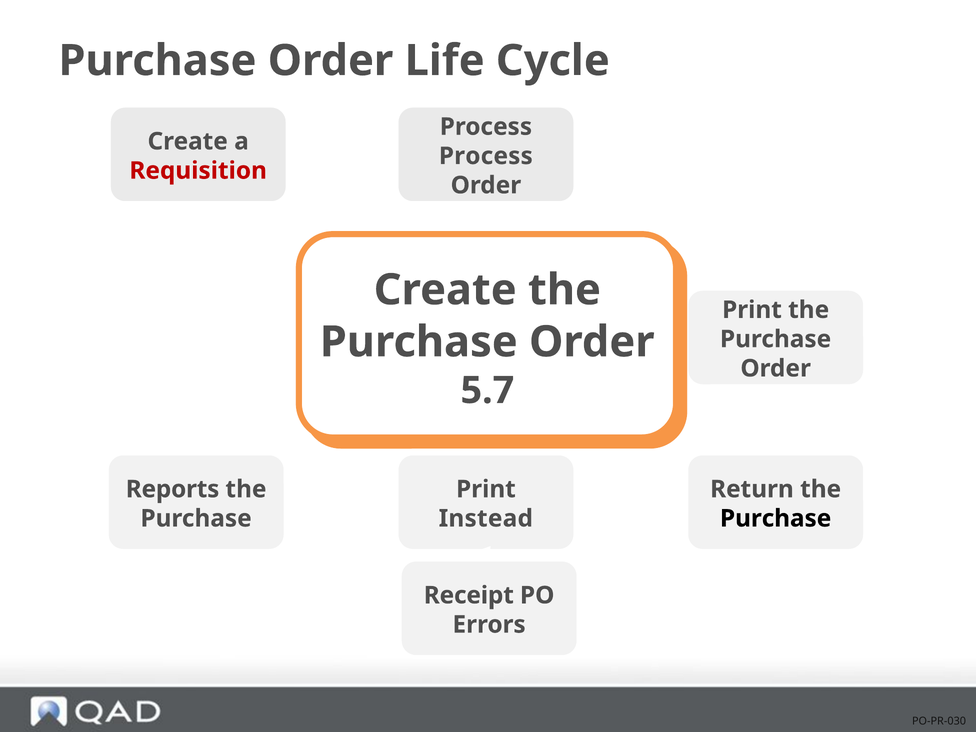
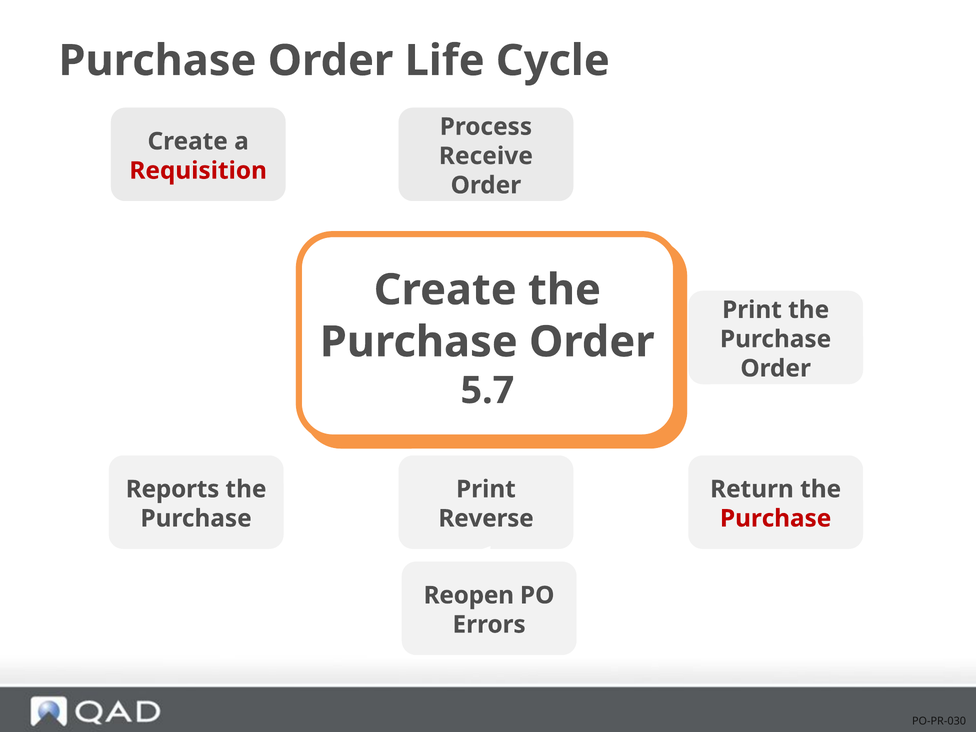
Process at (486, 156): Process -> Receive
Instead: Instead -> Reverse
Purchase at (776, 518) colour: black -> red
Receipt: Receipt -> Reopen
